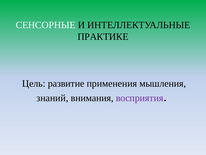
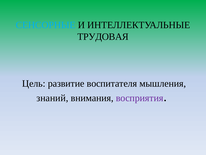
СЕНСОРНЫЕ colour: white -> light blue
ПРАКТИКЕ: ПРАКТИКЕ -> ТРУДОВАЯ
применения: применения -> воспитателя
